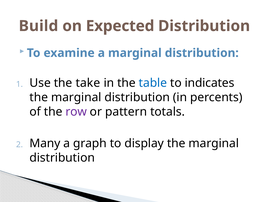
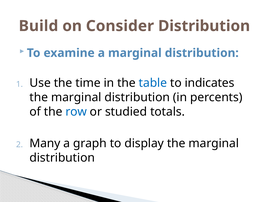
Expected: Expected -> Consider
take: take -> time
row colour: purple -> blue
pattern: pattern -> studied
